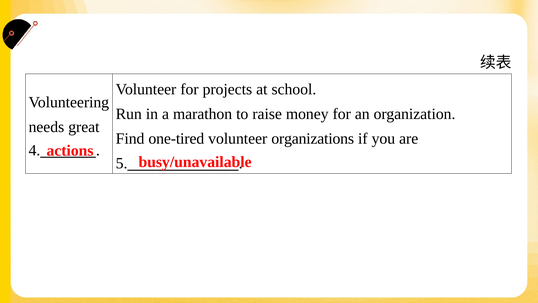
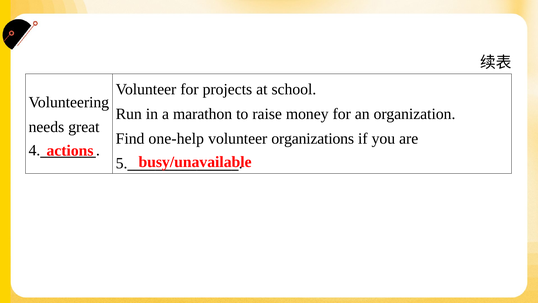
one-tired: one-tired -> one-help
